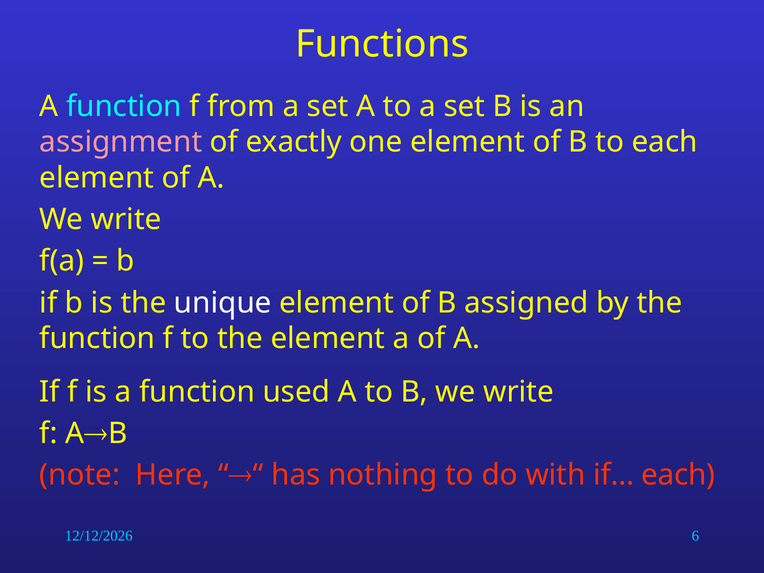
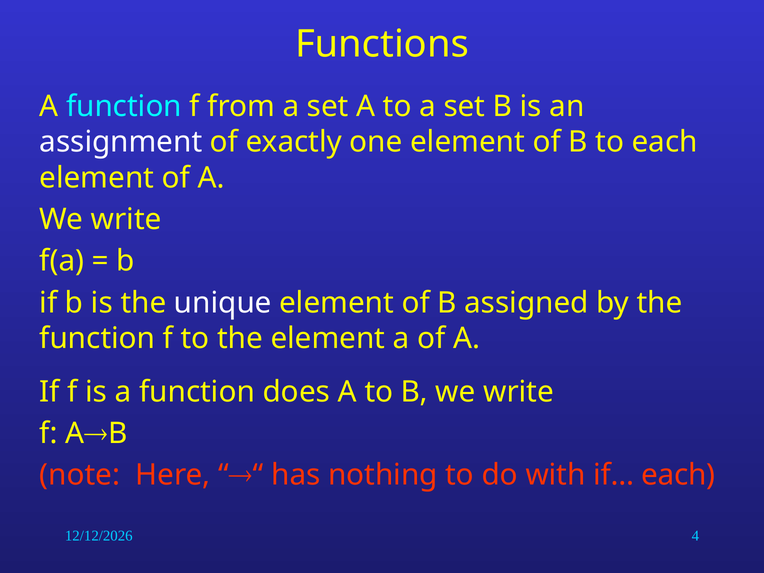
assignment colour: pink -> white
used: used -> does
6: 6 -> 4
